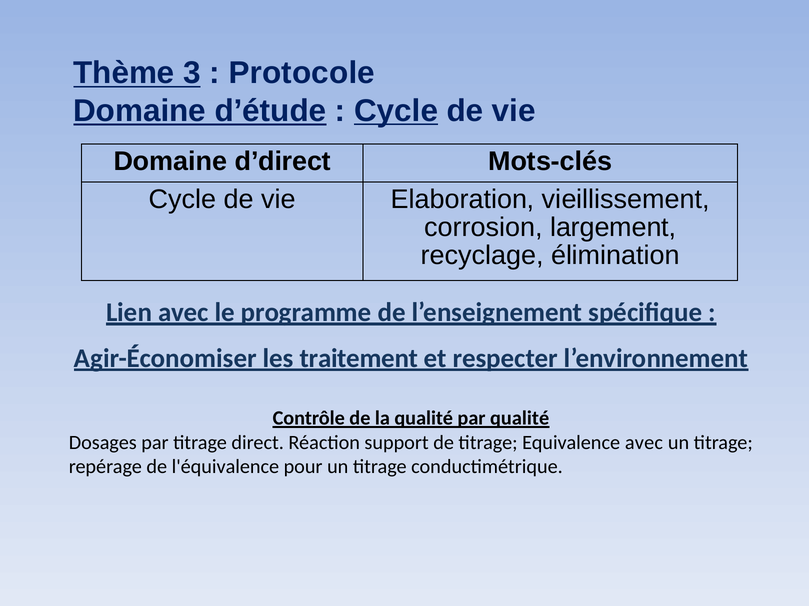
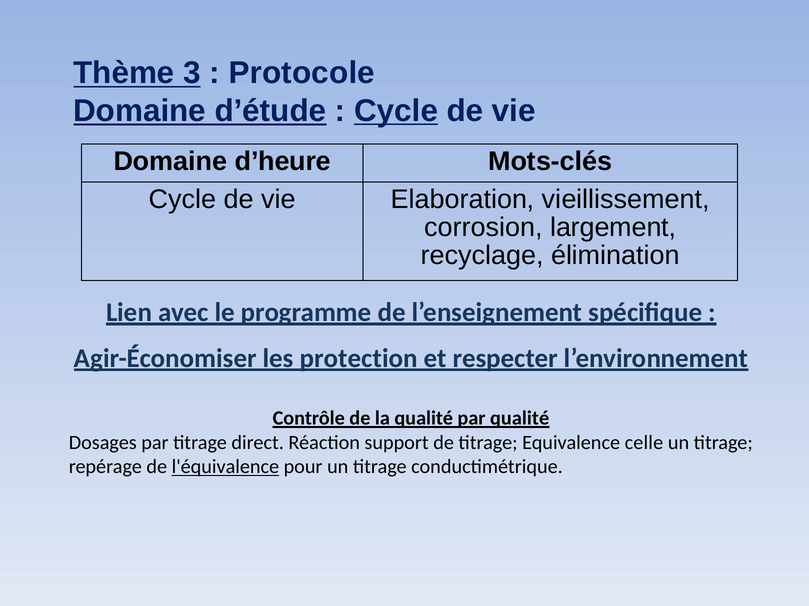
d’direct: d’direct -> d’heure
traitement: traitement -> protection
Equivalence avec: avec -> celle
l'équivalence underline: none -> present
